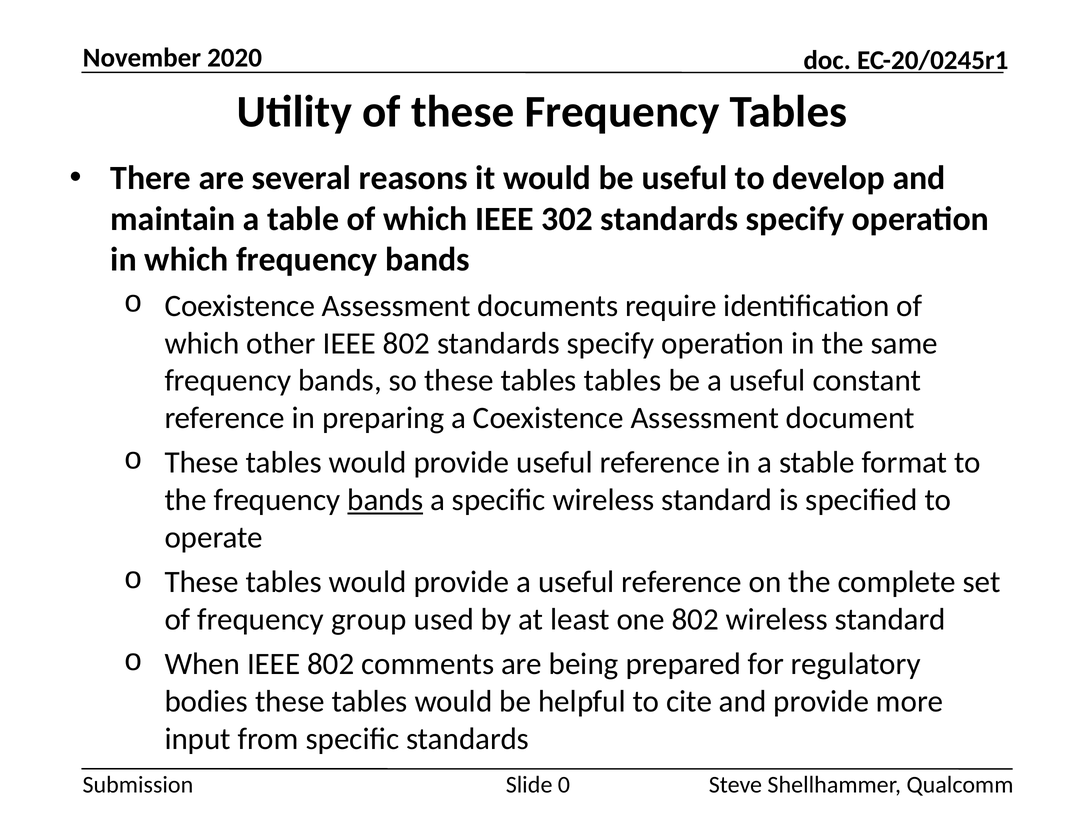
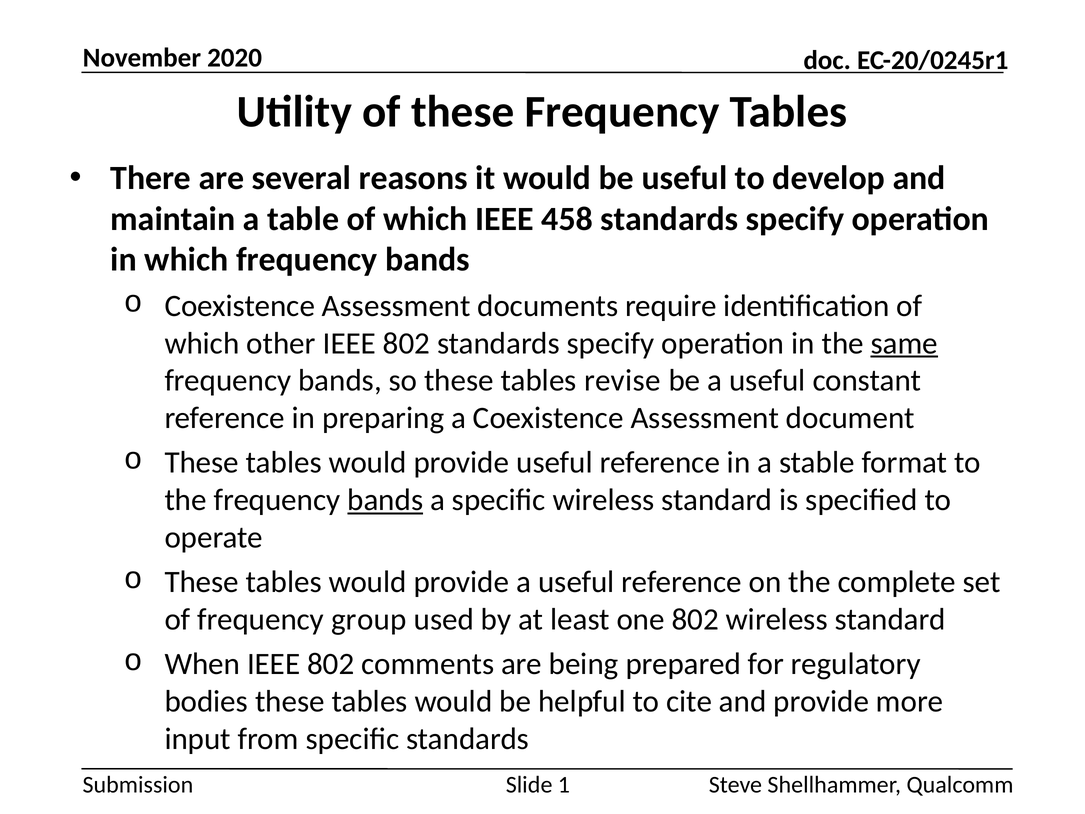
302: 302 -> 458
same underline: none -> present
tables tables: tables -> revise
0: 0 -> 1
